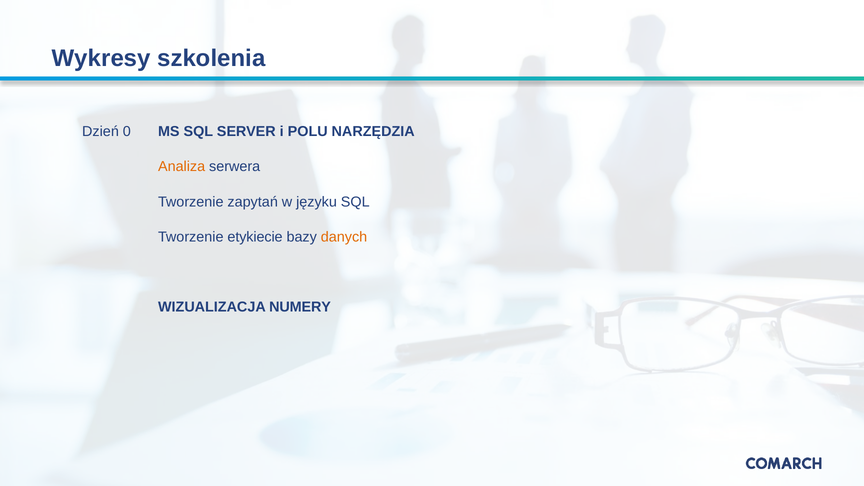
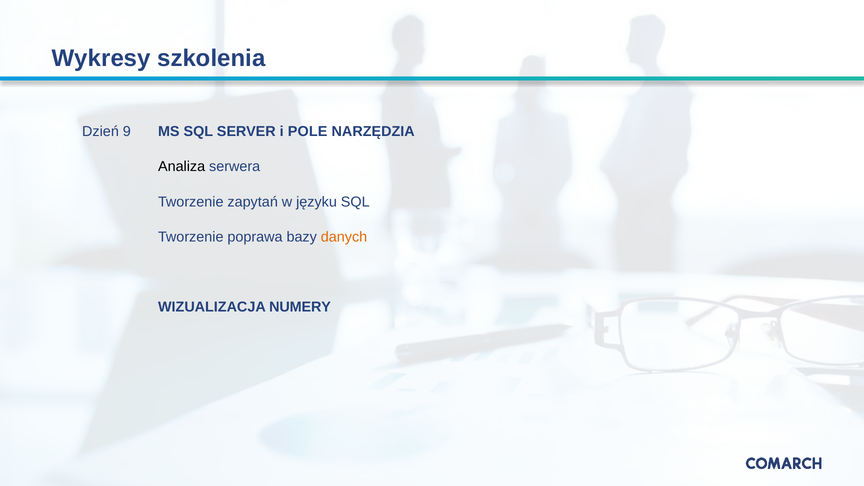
0: 0 -> 9
POLU: POLU -> POLE
Analiza colour: orange -> black
etykiecie: etykiecie -> poprawa
